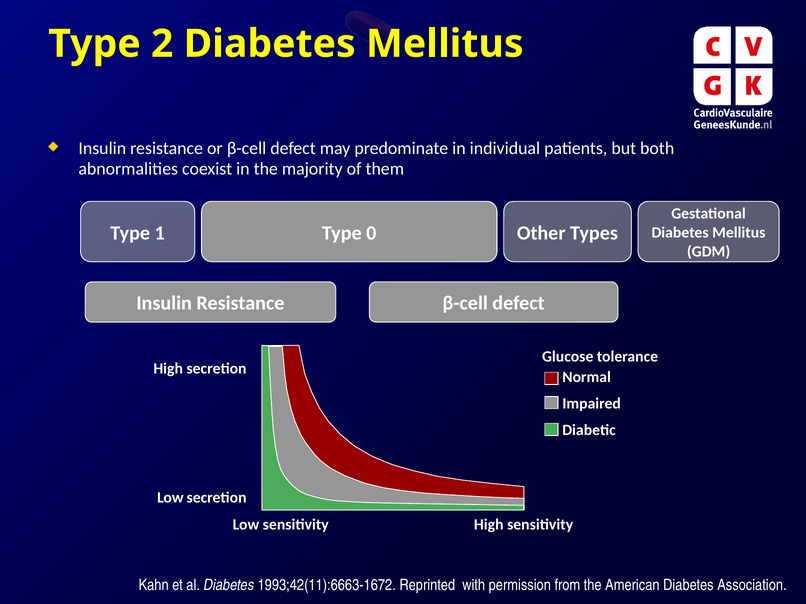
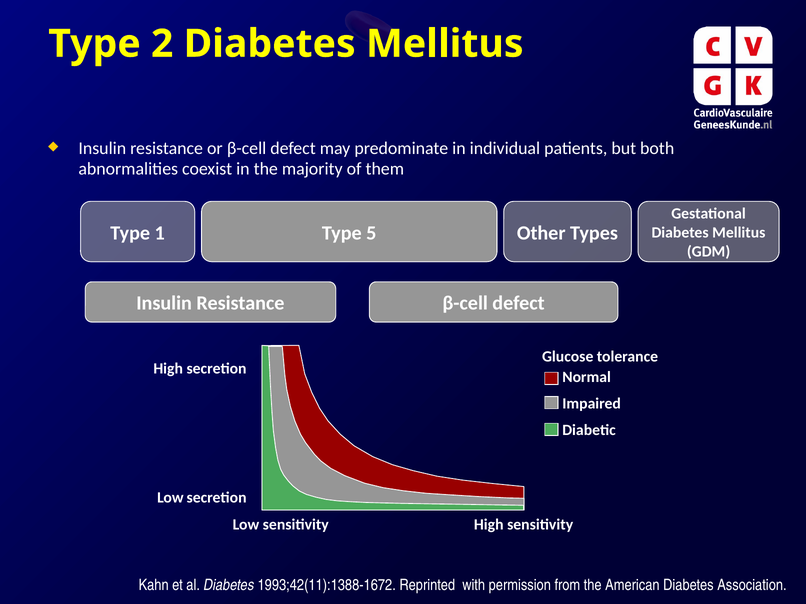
0: 0 -> 5
1993;42(11):6663-1672: 1993;42(11):6663-1672 -> 1993;42(11):1388-1672
